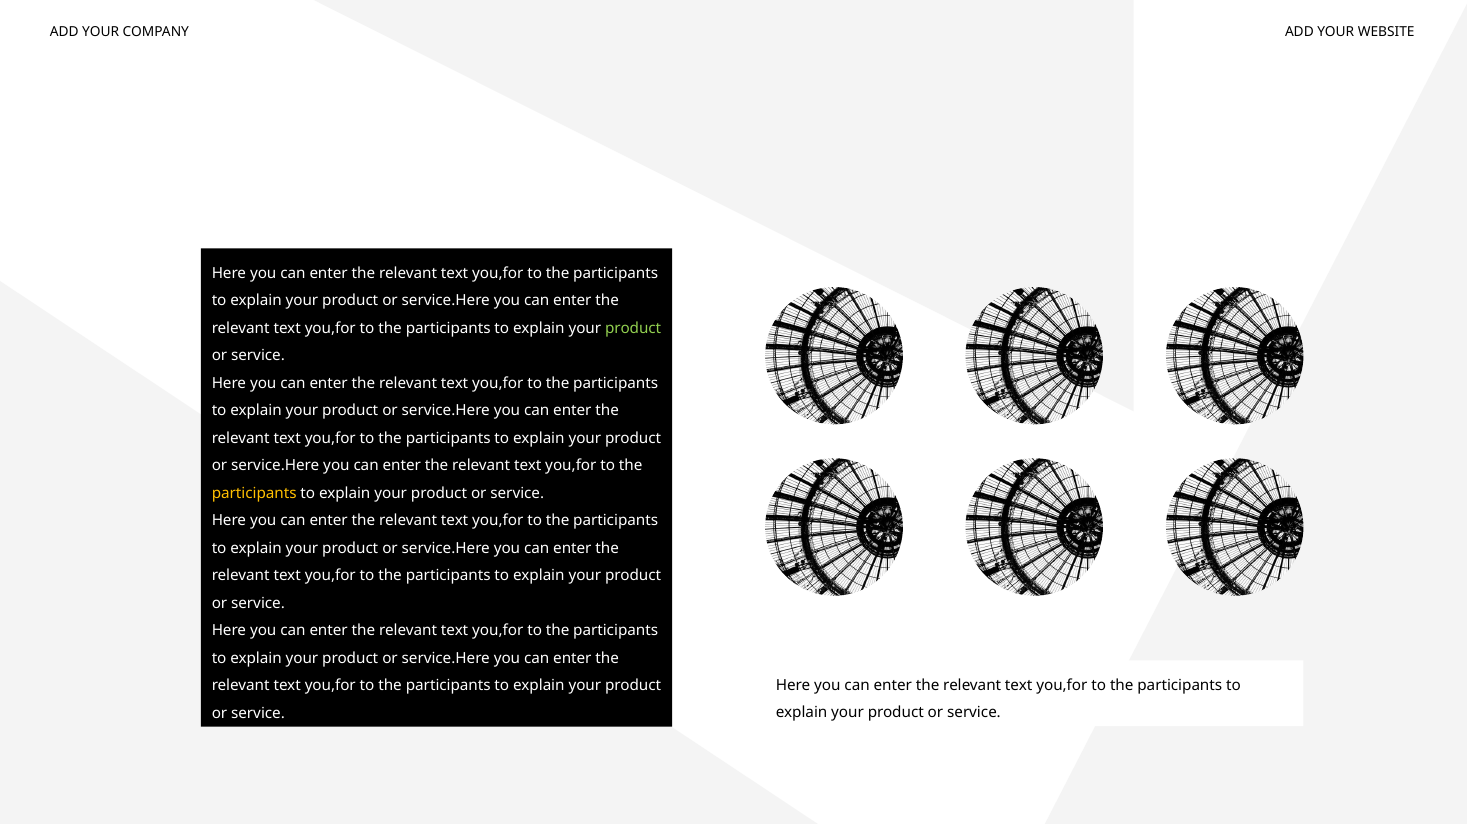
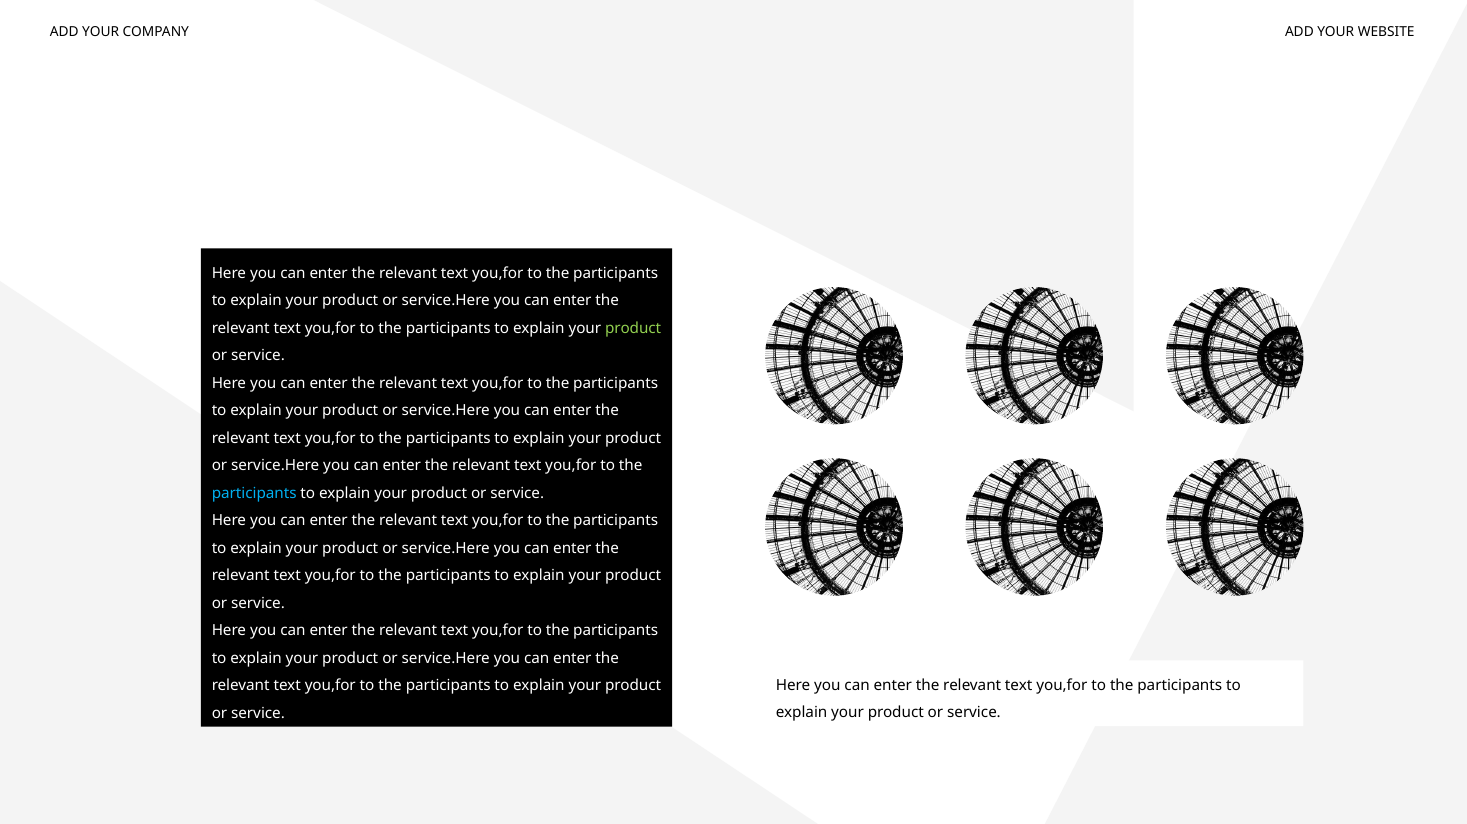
participants at (254, 493) colour: yellow -> light blue
